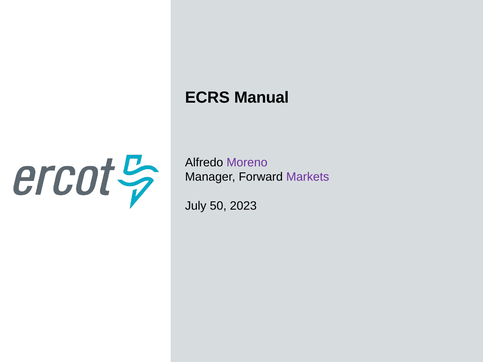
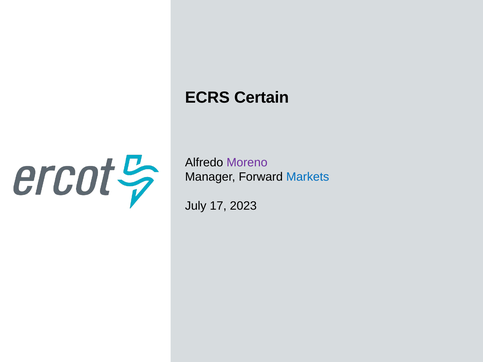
Manual: Manual -> Certain
Markets colour: purple -> blue
50: 50 -> 17
